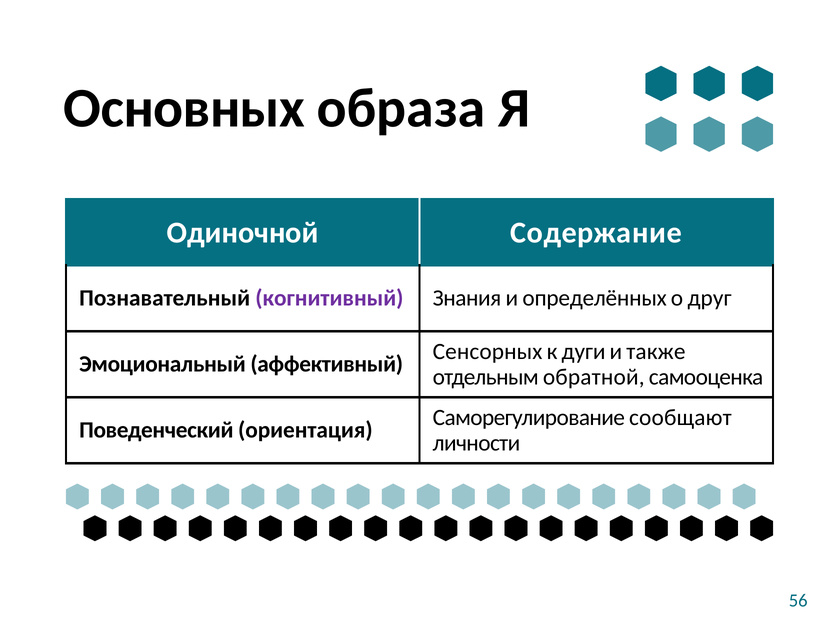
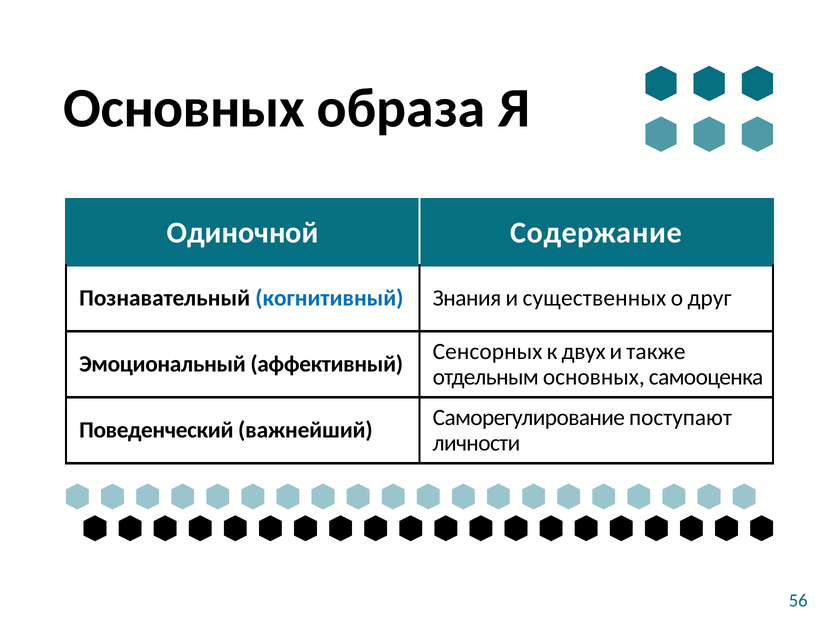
когнитивный colour: purple -> blue
определённых: определённых -> существенных
дуги: дуги -> двух
отдельным обратной: обратной -> основных
сообщают: сообщают -> поступают
ориентация: ориентация -> важнейший
